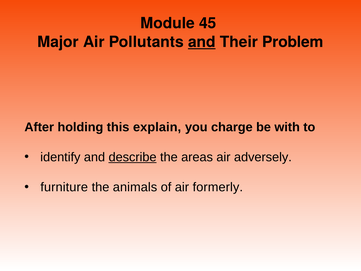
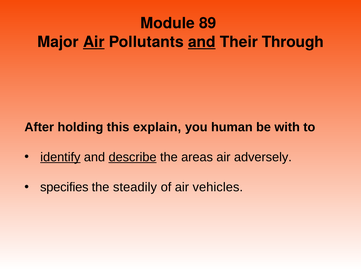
45: 45 -> 89
Air at (94, 42) underline: none -> present
Problem: Problem -> Through
charge: charge -> human
identify underline: none -> present
furniture: furniture -> specifies
animals: animals -> steadily
formerly: formerly -> vehicles
